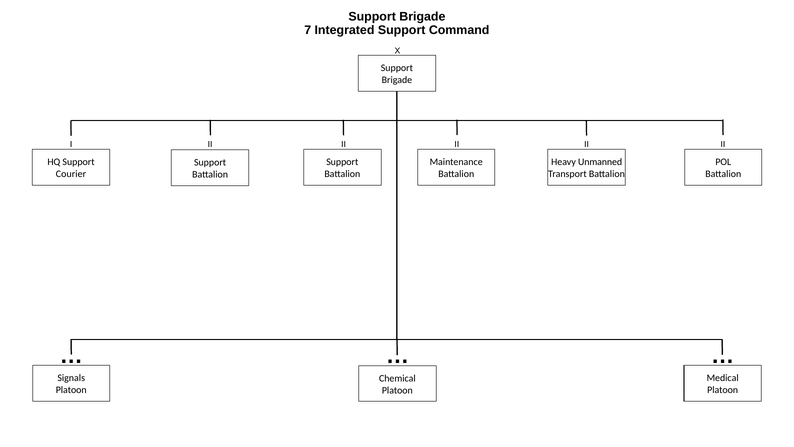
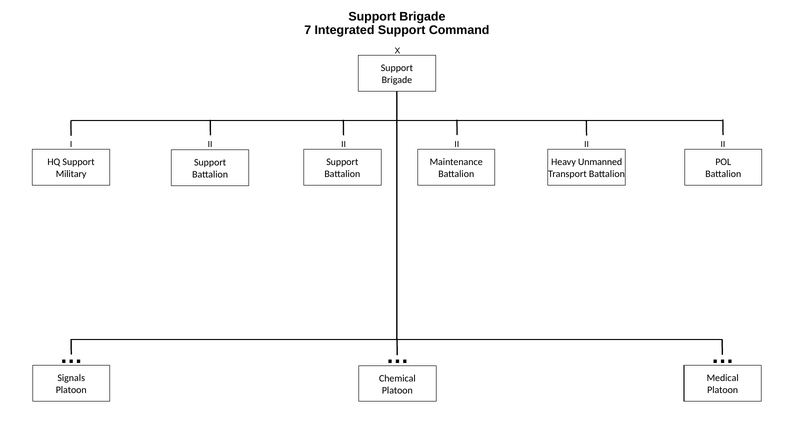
Courier: Courier -> Military
